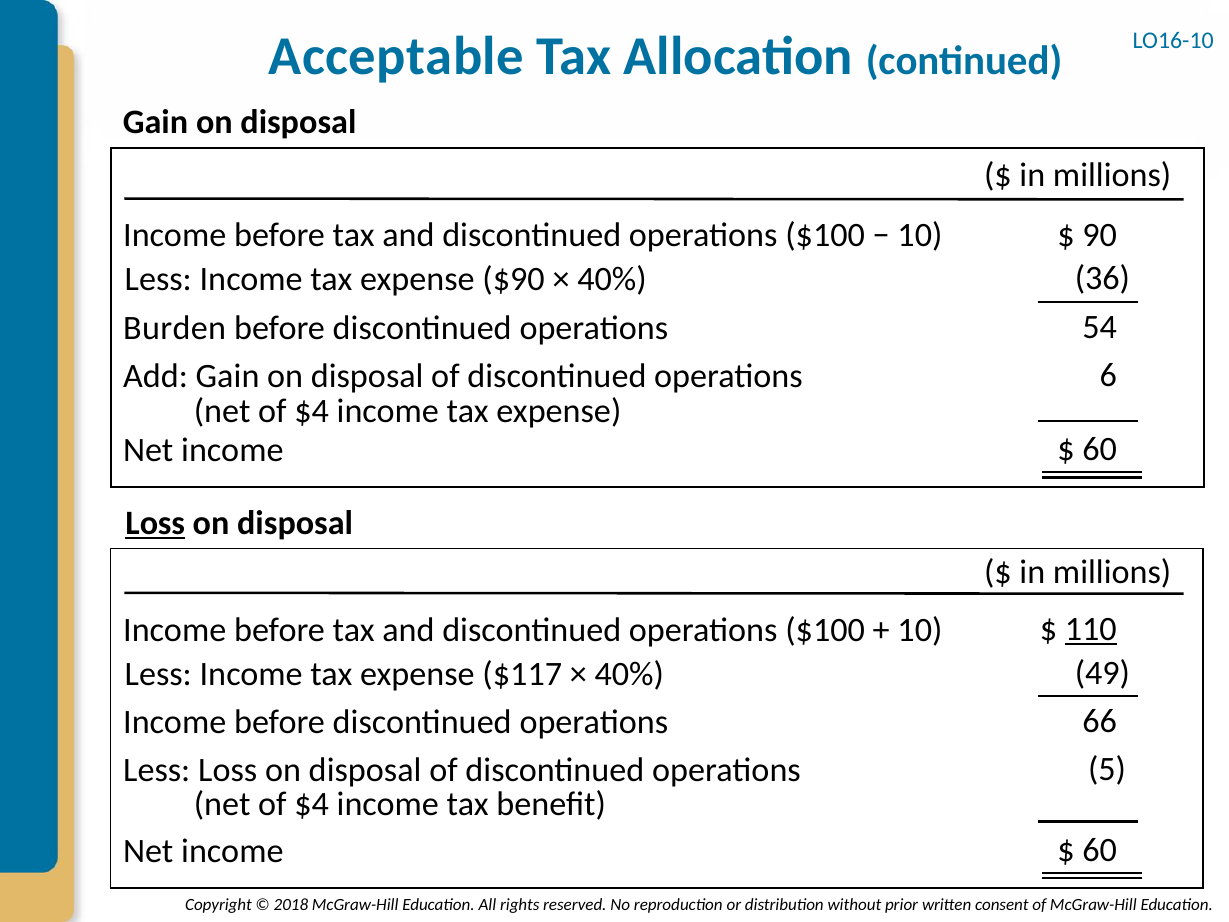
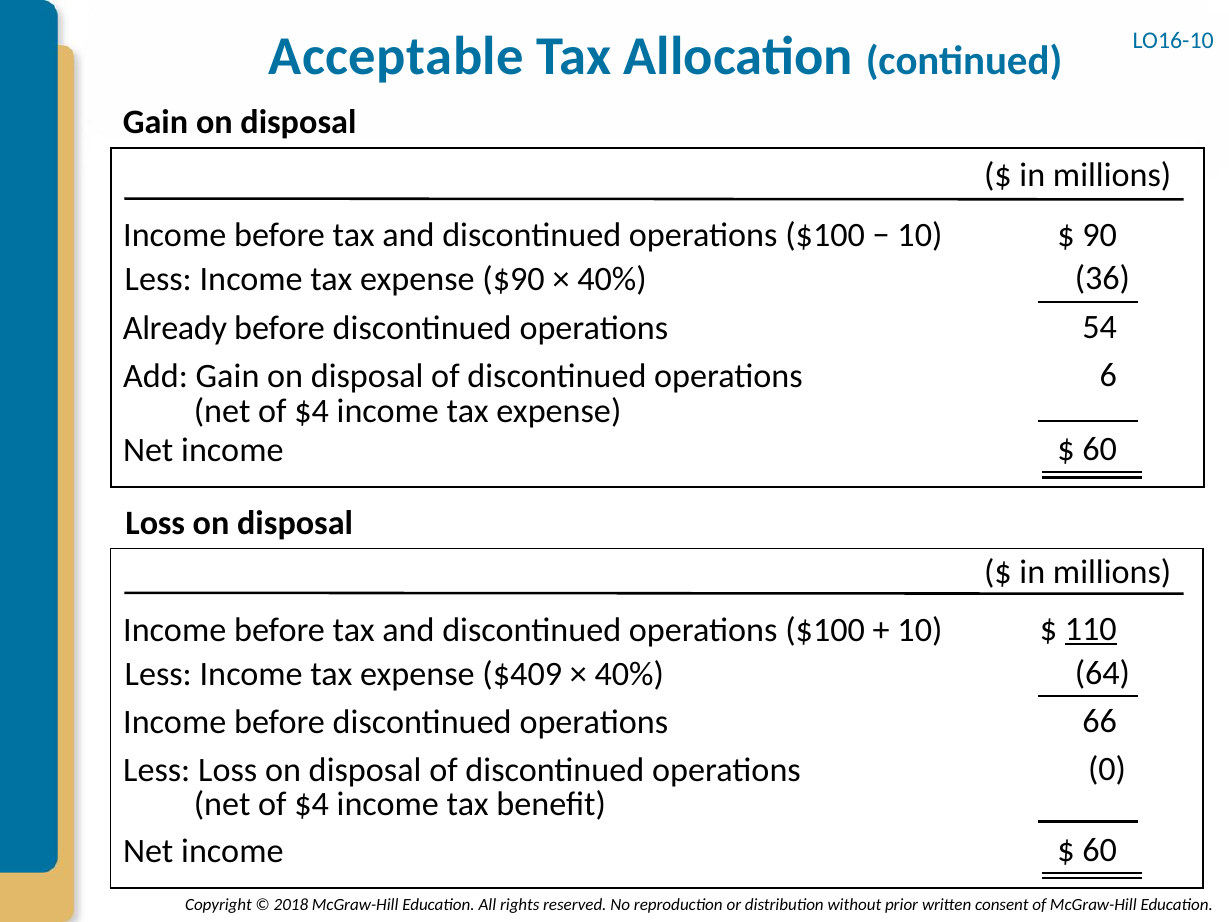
Burden: Burden -> Already
Loss at (155, 523) underline: present -> none
$117: $117 -> $409
49: 49 -> 64
5: 5 -> 0
